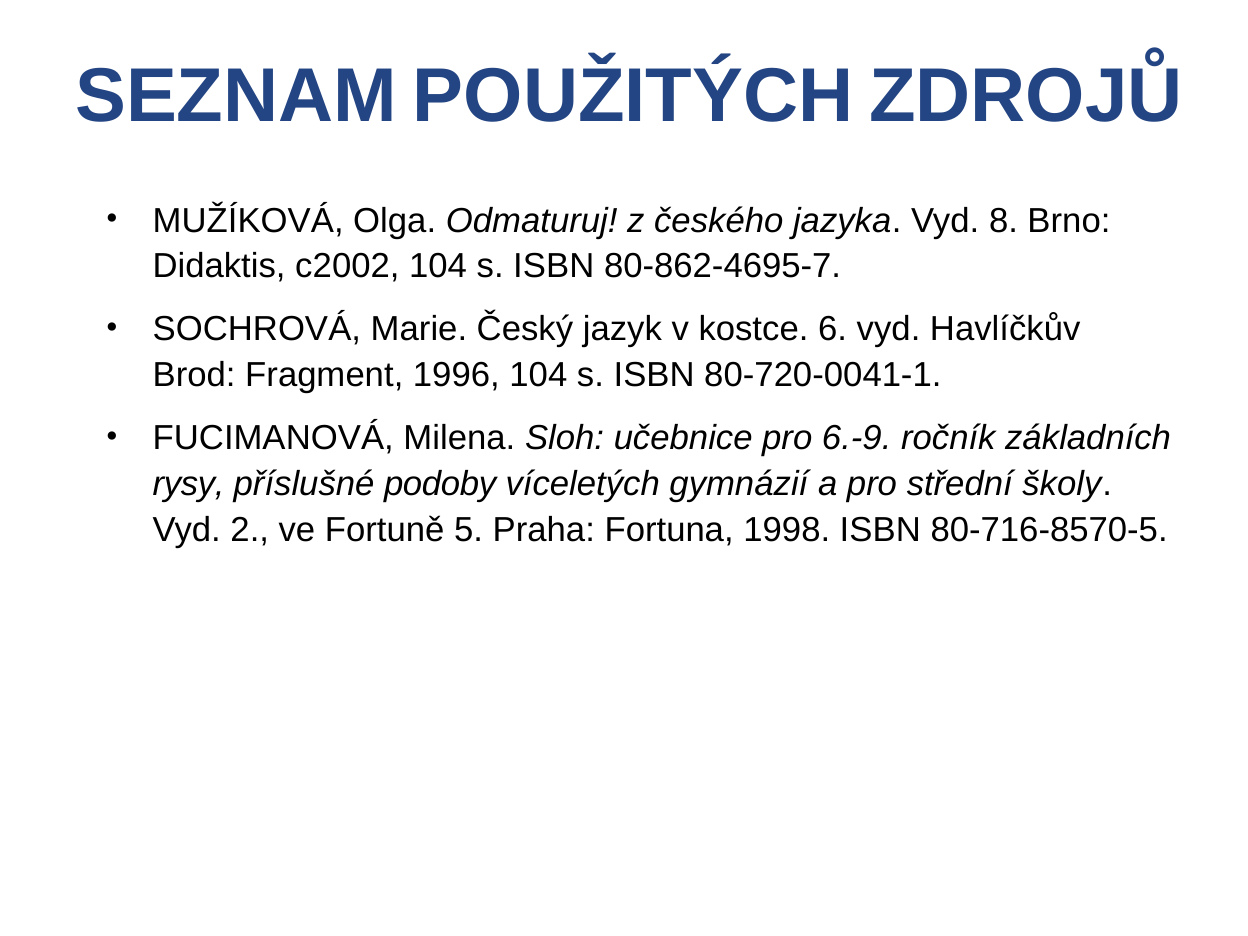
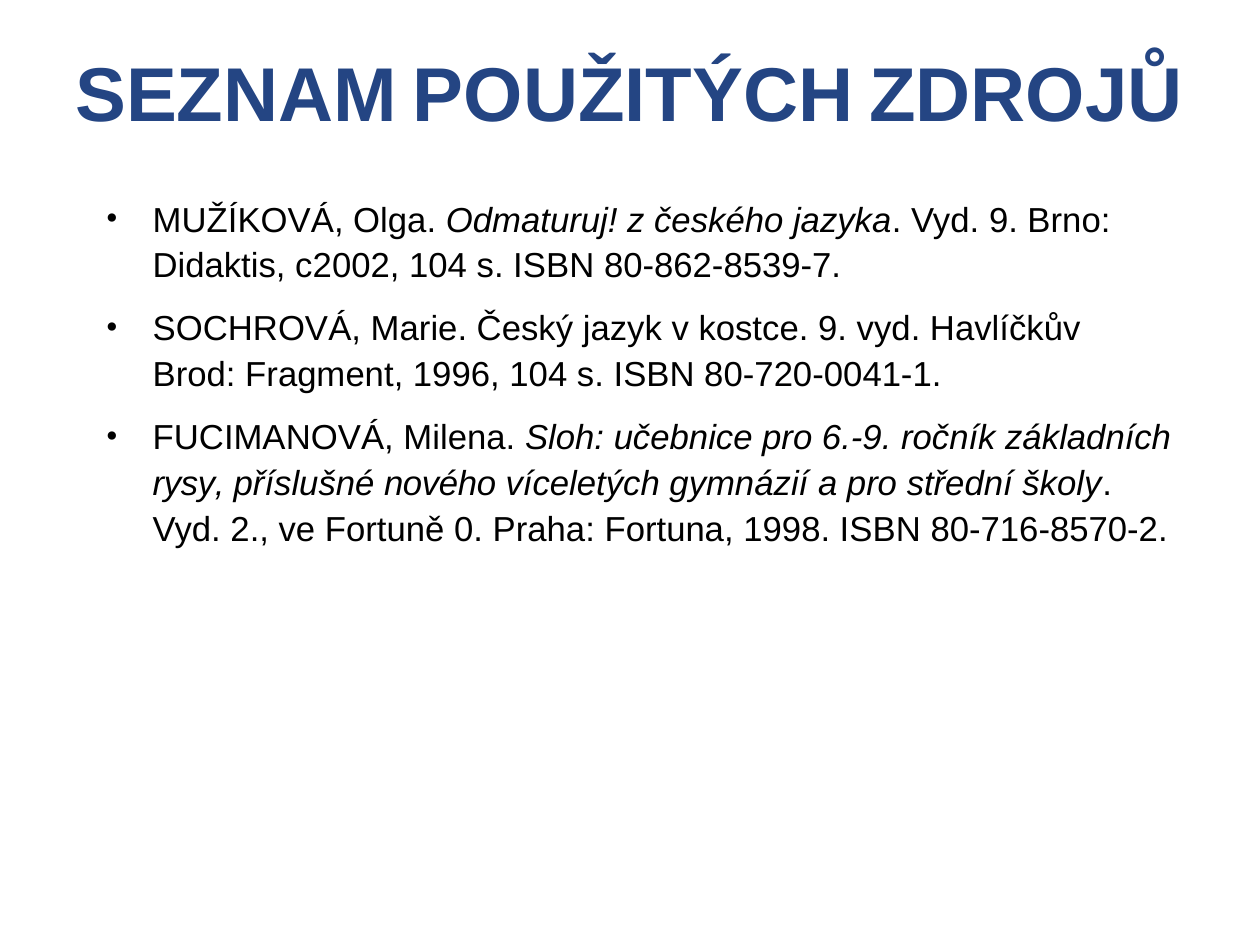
Vyd 8: 8 -> 9
80-862-4695-7: 80-862-4695-7 -> 80-862-8539-7
kostce 6: 6 -> 9
podoby: podoby -> nového
5: 5 -> 0
80-716-8570-5: 80-716-8570-5 -> 80-716-8570-2
